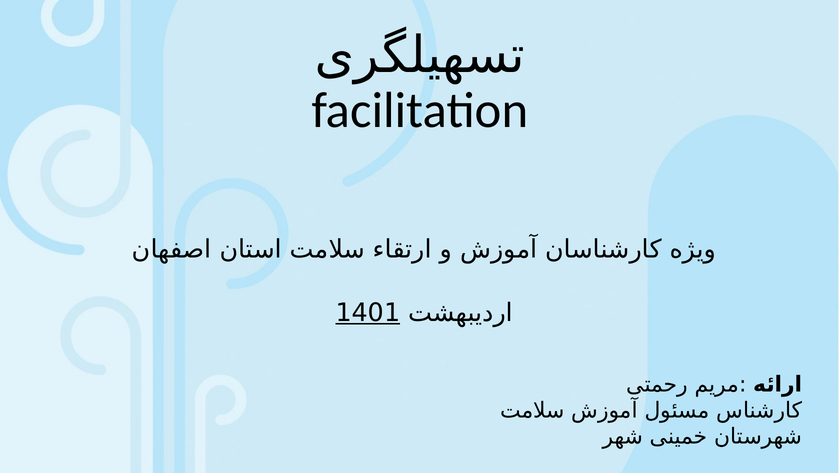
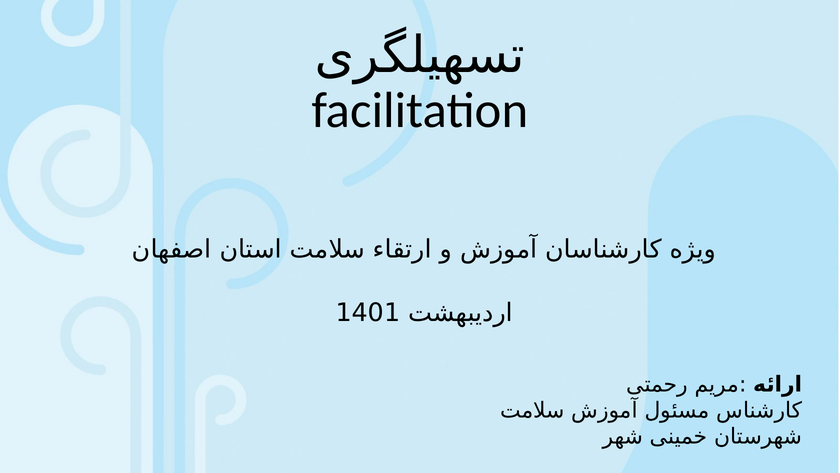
1401 underline: present -> none
